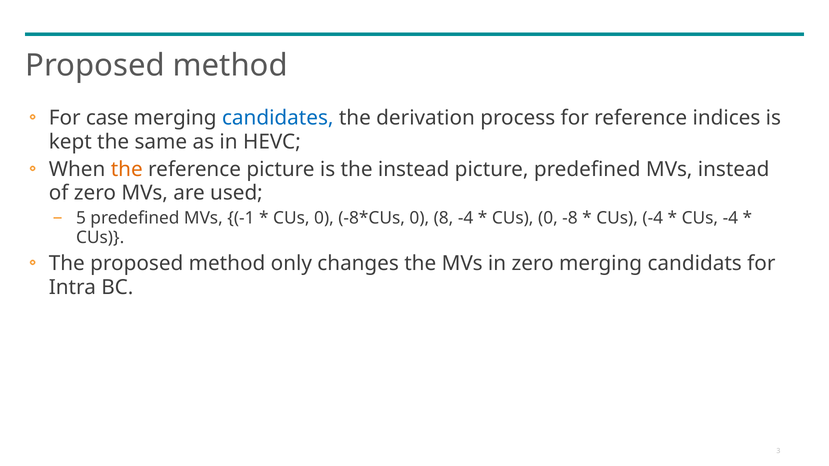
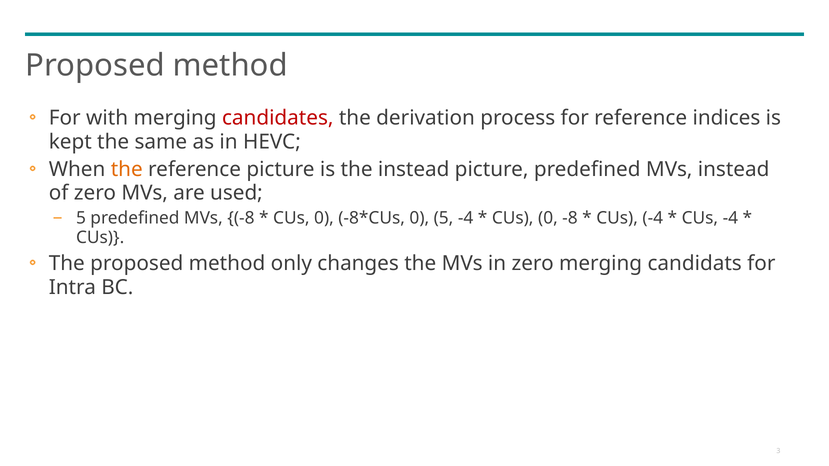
case: case -> with
candidates colour: blue -> red
MVs -1: -1 -> -8
0 8: 8 -> 5
